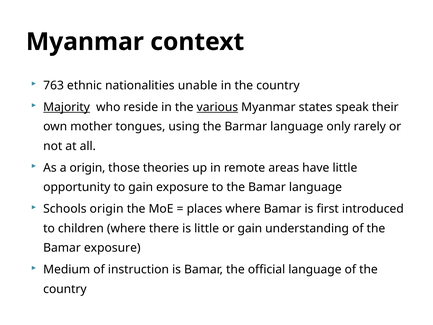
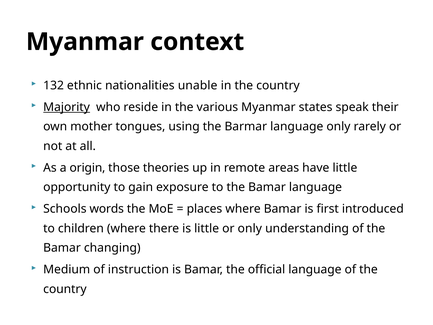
763: 763 -> 132
various underline: present -> none
Schools origin: origin -> words
or gain: gain -> only
Bamar exposure: exposure -> changing
